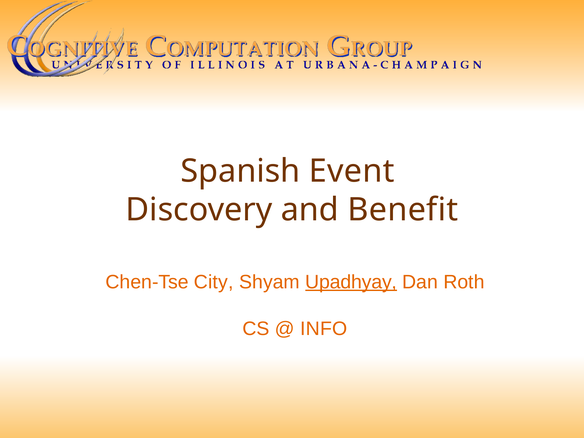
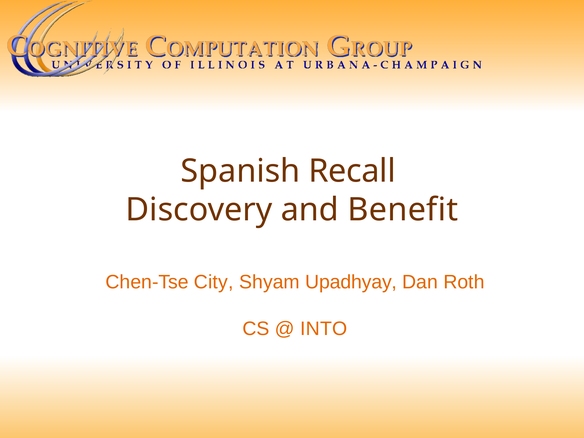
Event: Event -> Recall
Upadhyay underline: present -> none
INFO: INFO -> INTO
